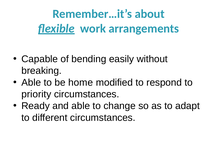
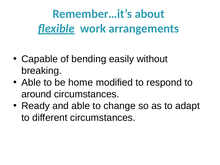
priority: priority -> around
